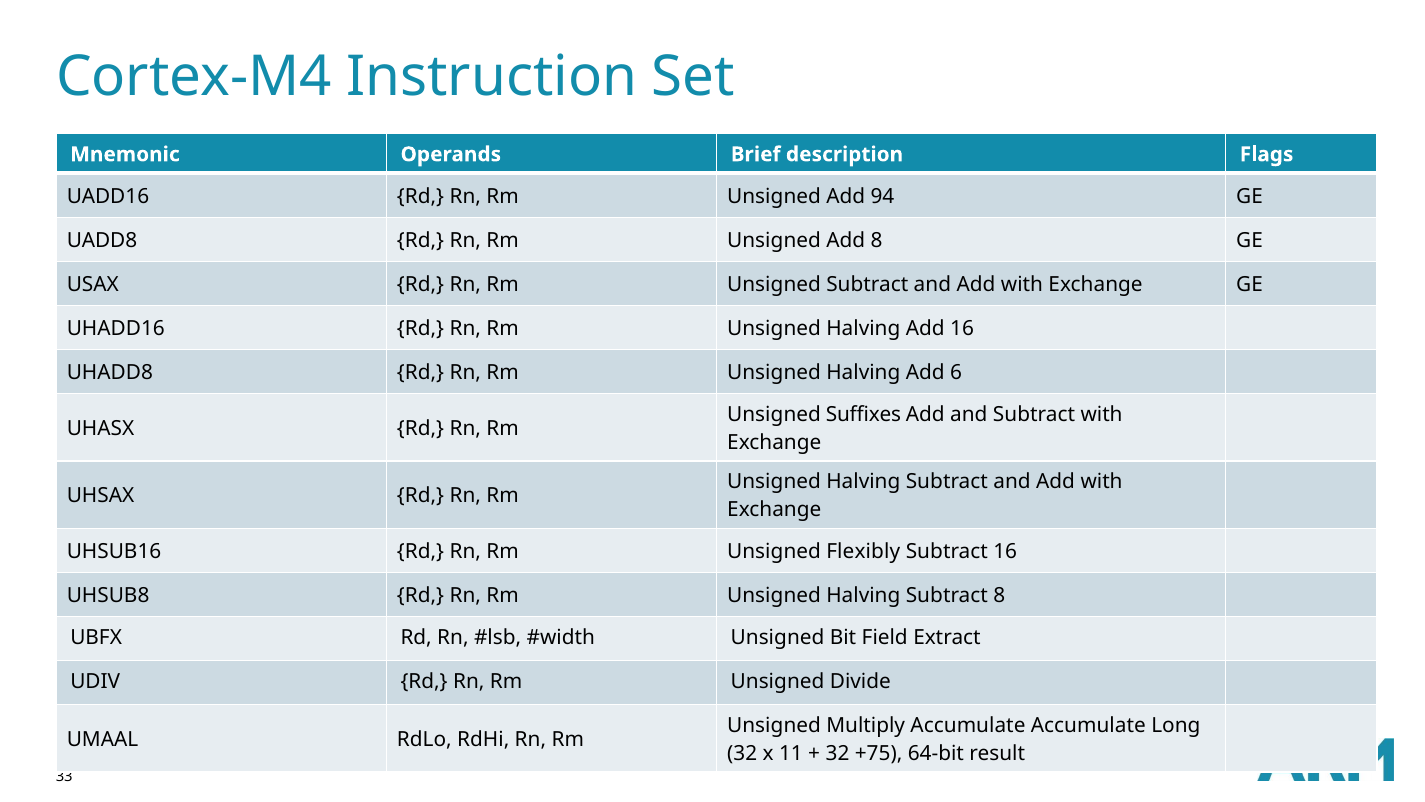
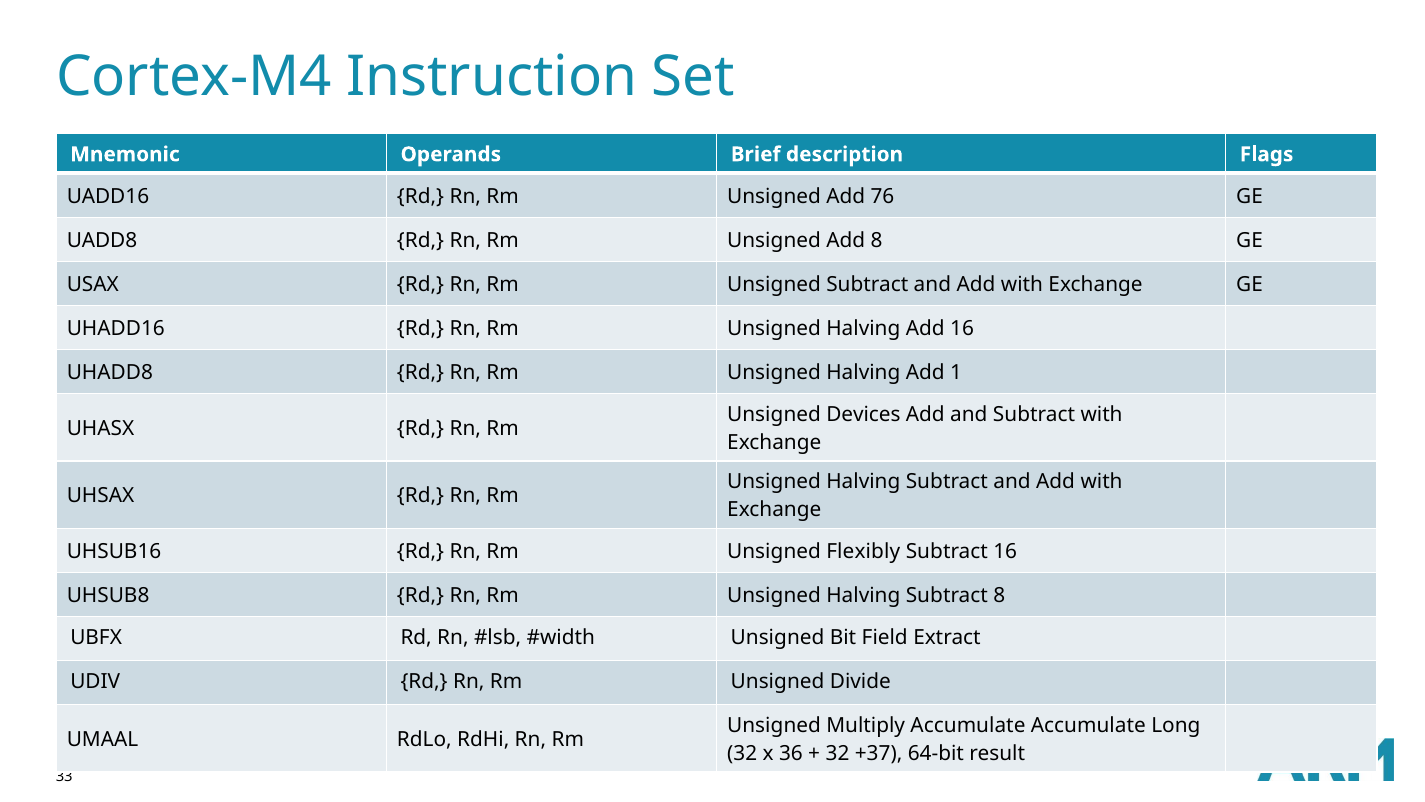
94: 94 -> 76
6: 6 -> 1
Suffixes: Suffixes -> Devices
11: 11 -> 36
+75: +75 -> +37
